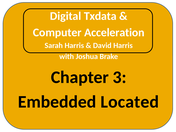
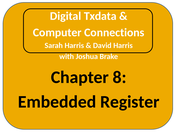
Acceleration: Acceleration -> Connections
3: 3 -> 8
Located: Located -> Register
